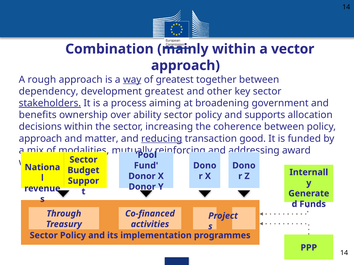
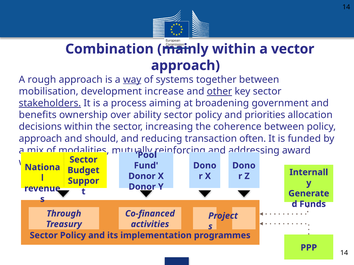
of greatest: greatest -> systems
dependency: dependency -> mobilisation
development greatest: greatest -> increase
other underline: none -> present
supports: supports -> priorities
matter: matter -> should
reducing underline: present -> none
good: good -> often
